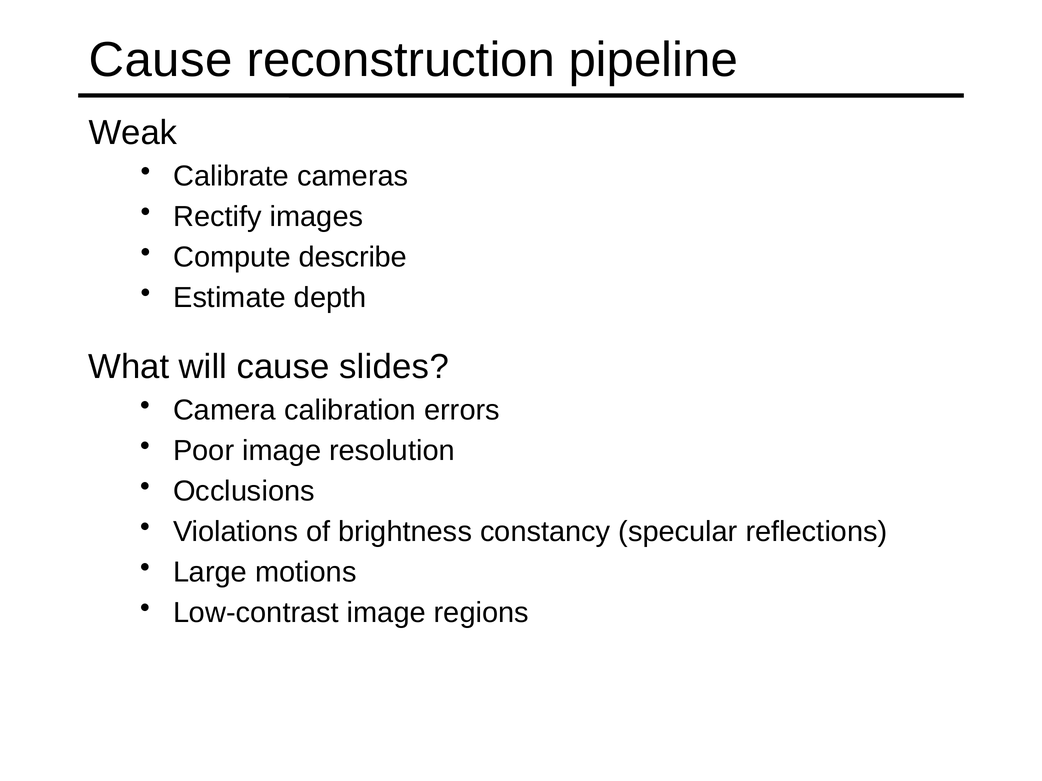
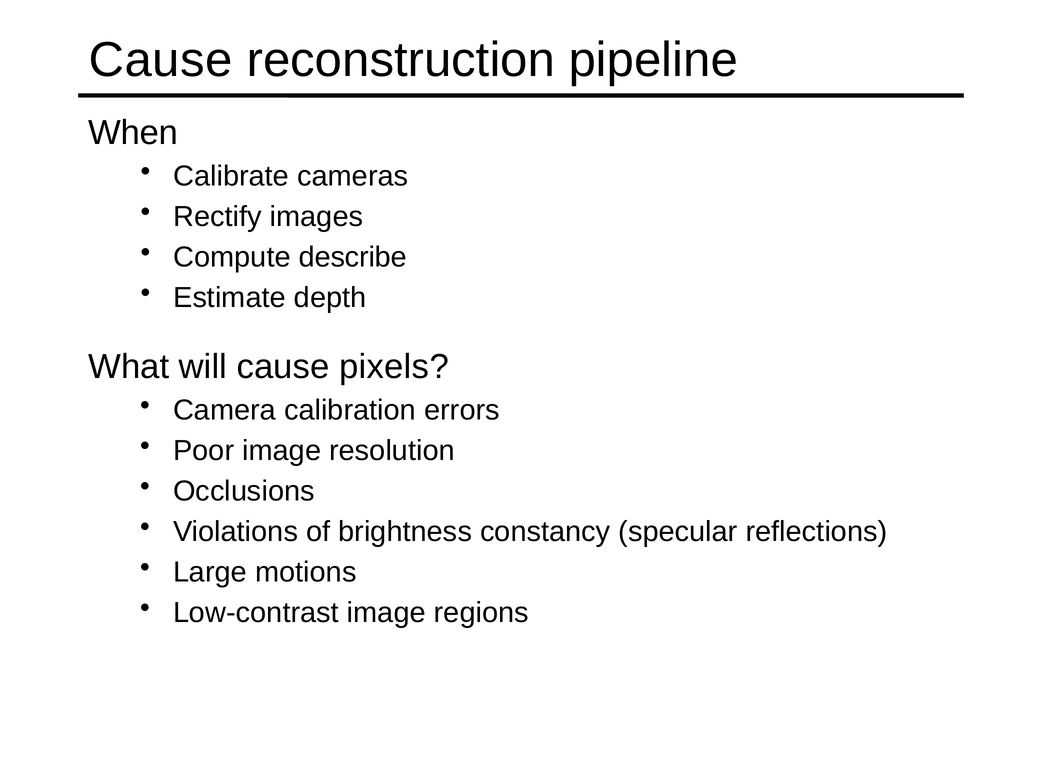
Weak: Weak -> When
slides: slides -> pixels
